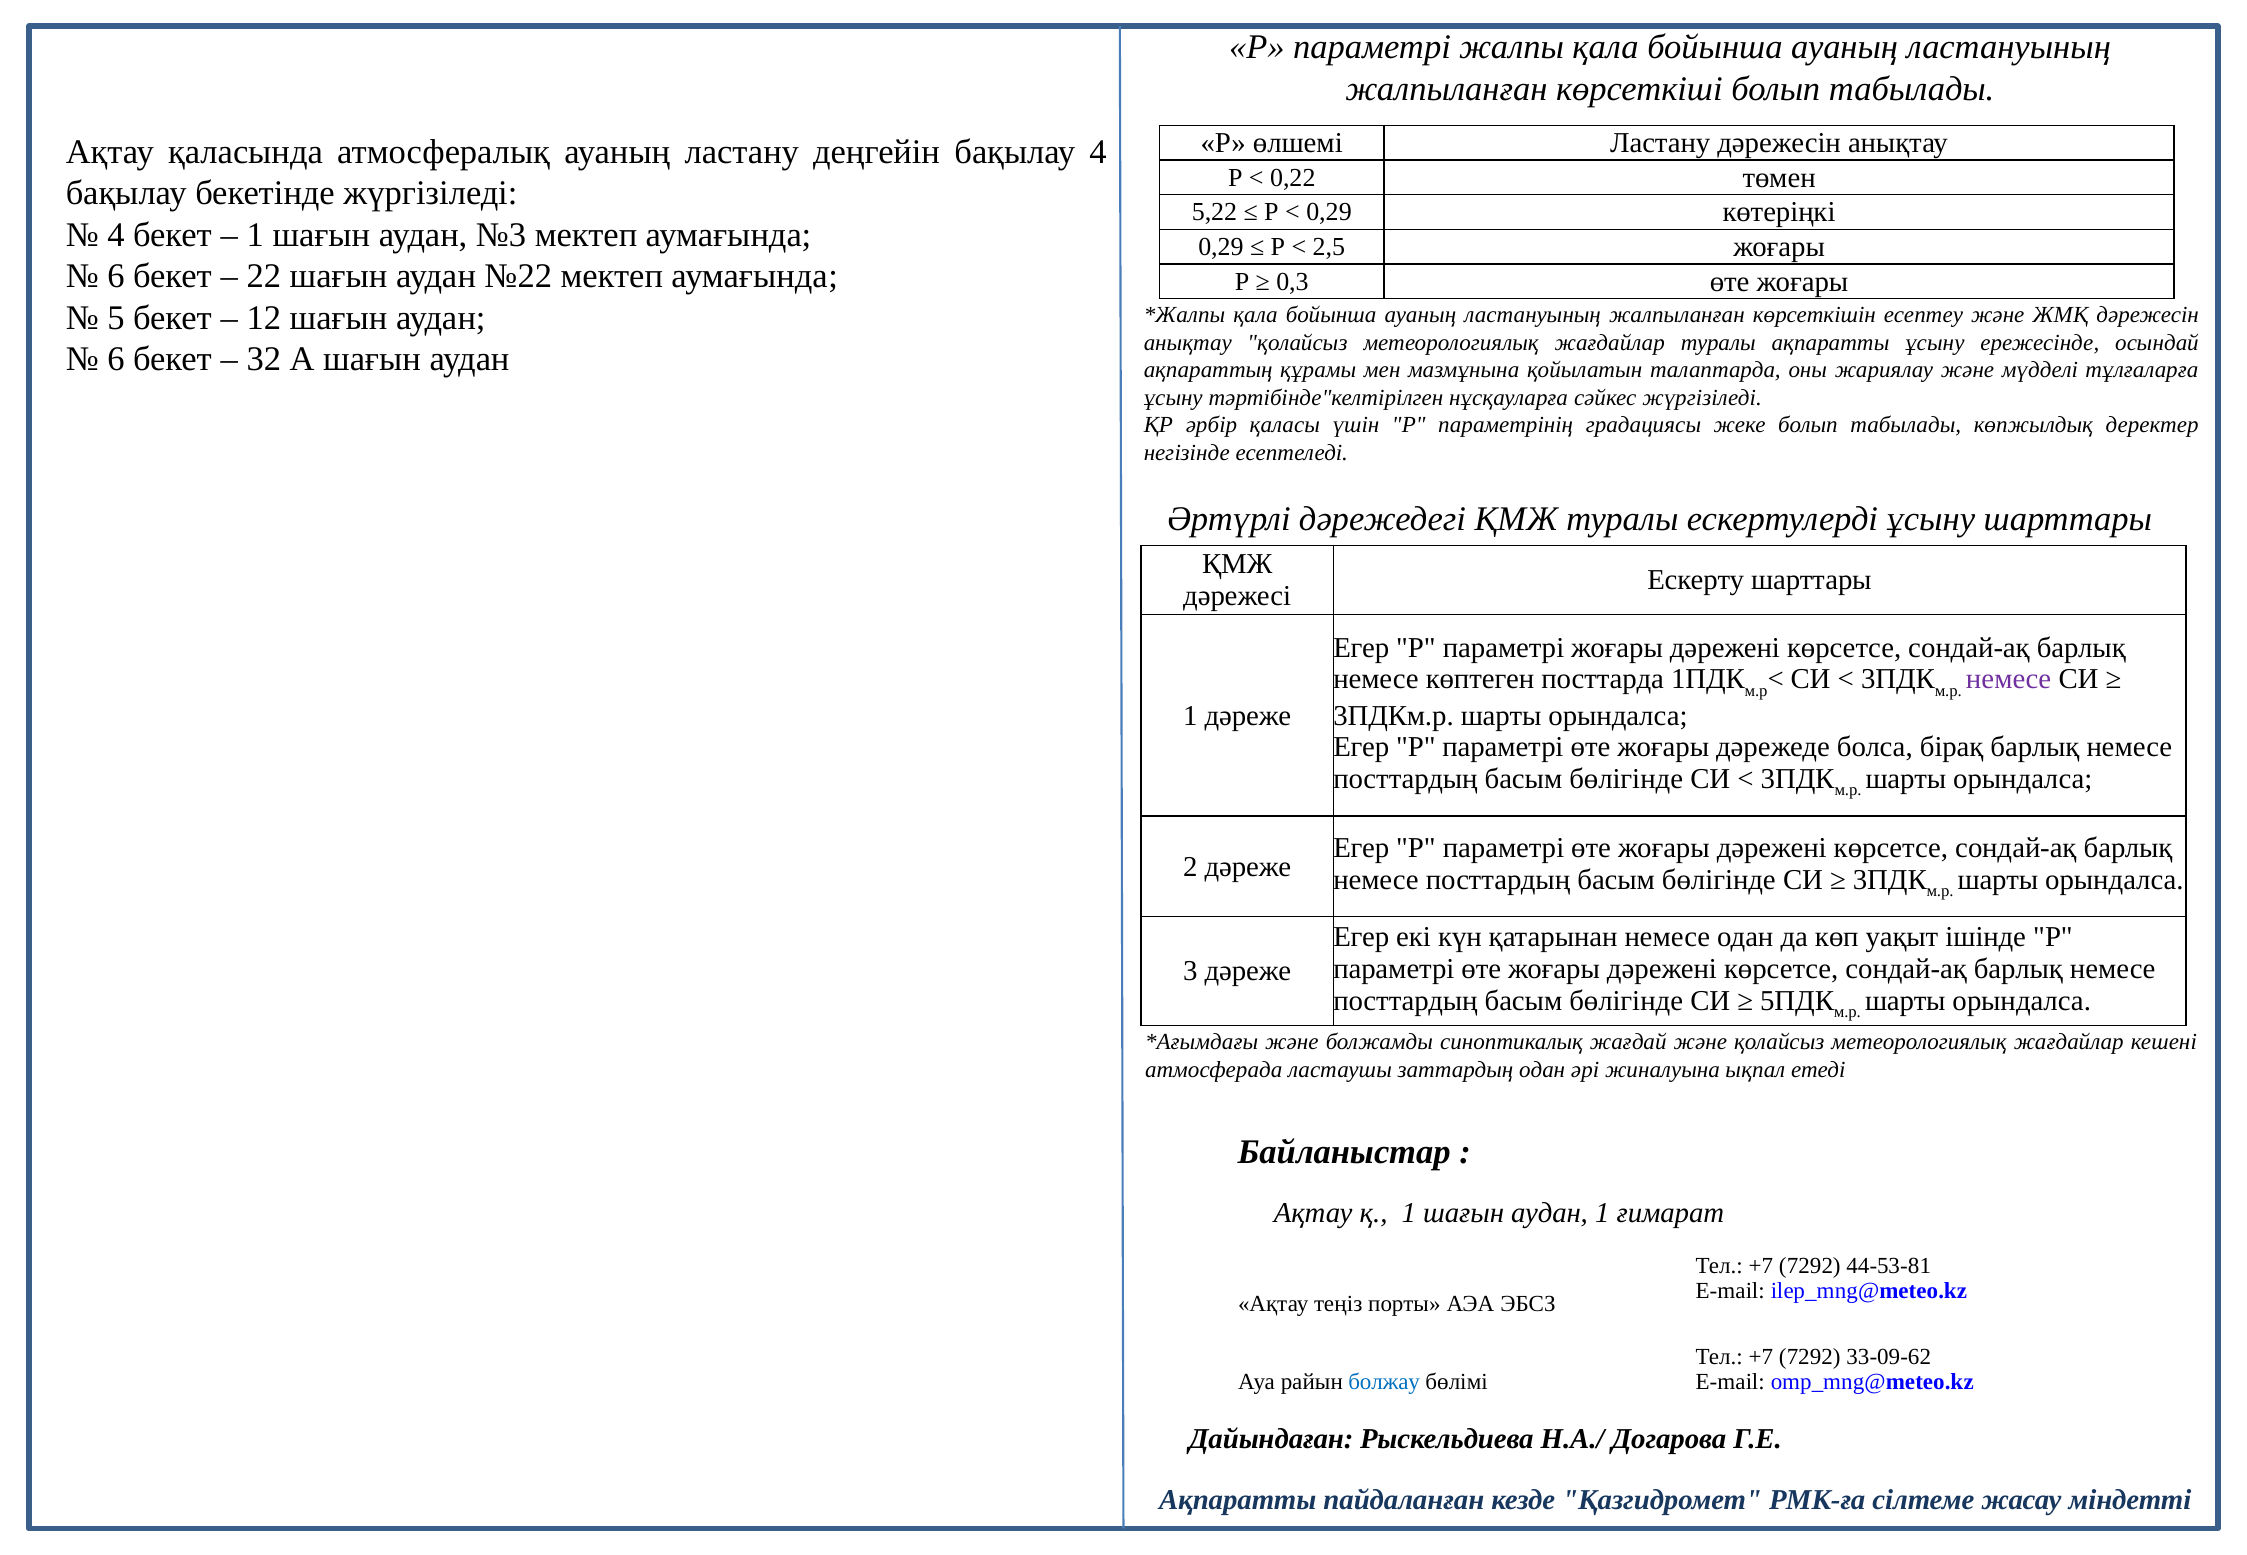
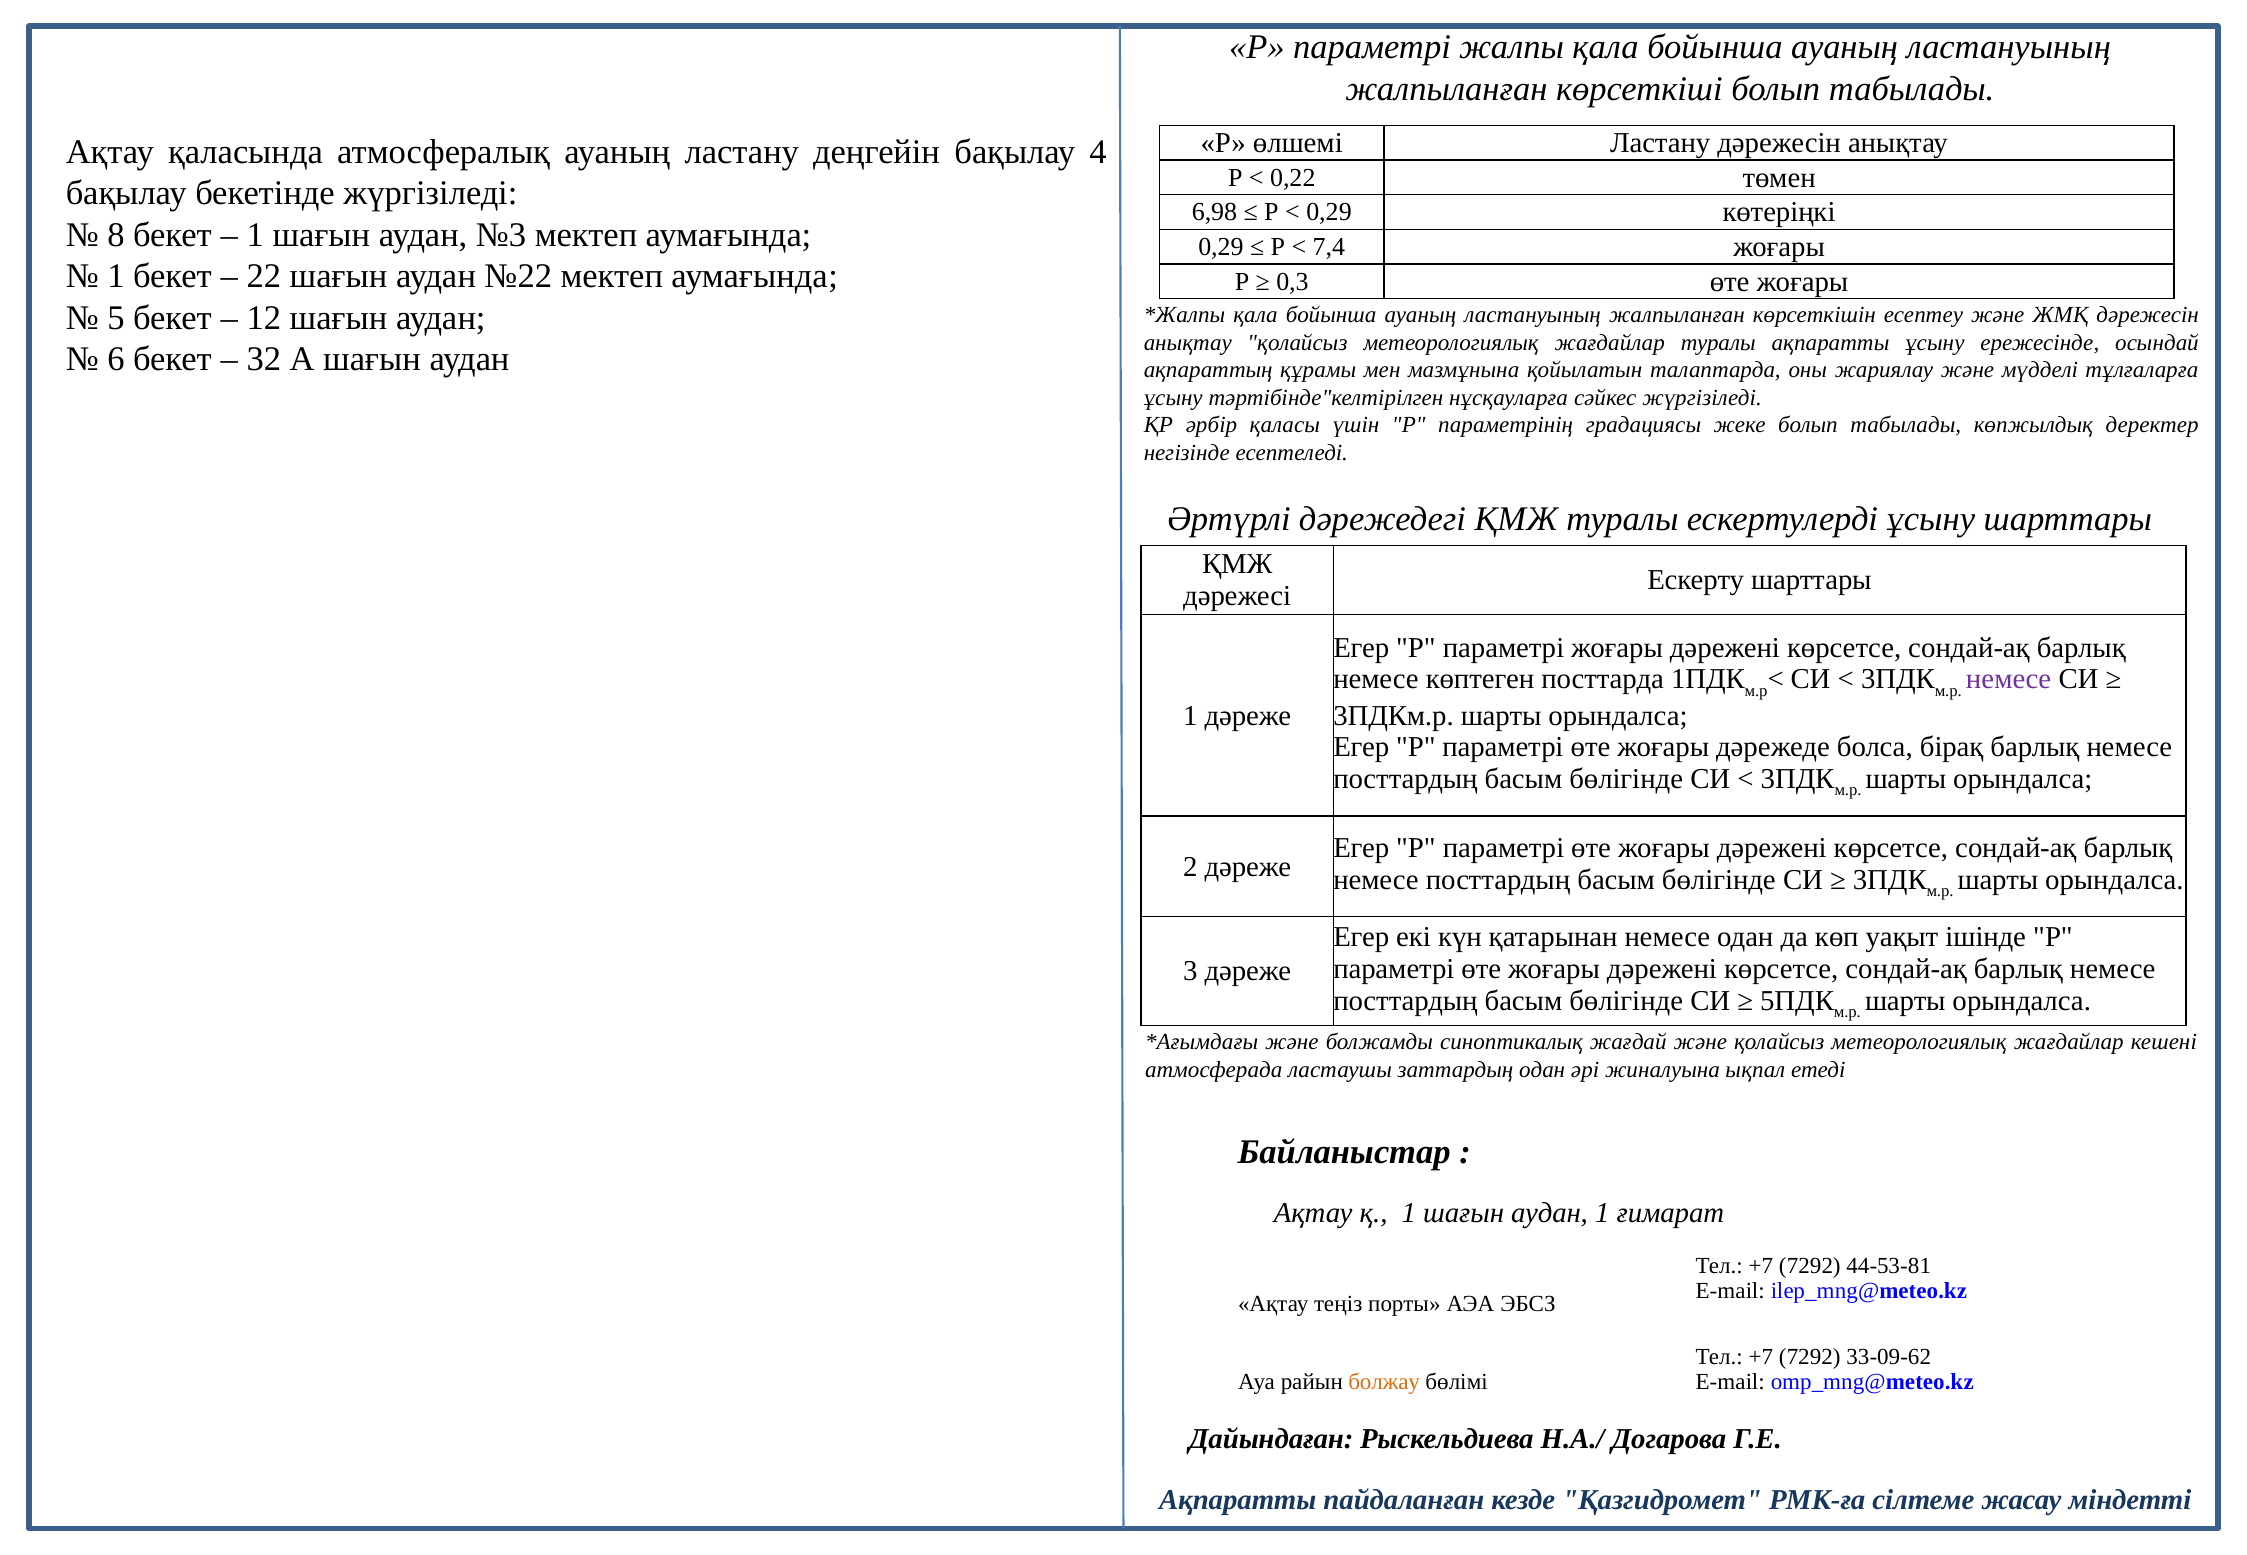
5,22: 5,22 -> 6,98
4 at (116, 235): 4 -> 8
2,5: 2,5 -> 7,4
6 at (116, 277): 6 -> 1
болжау colour: blue -> orange
